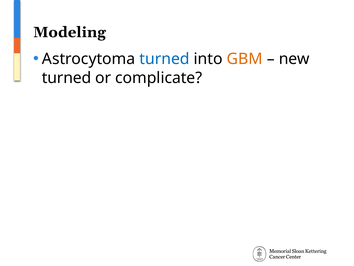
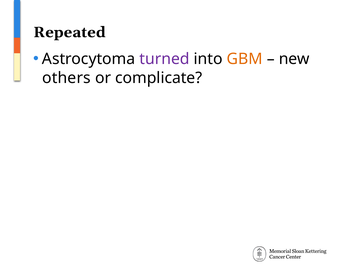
Modeling: Modeling -> Repeated
turned at (164, 59) colour: blue -> purple
turned at (67, 78): turned -> others
